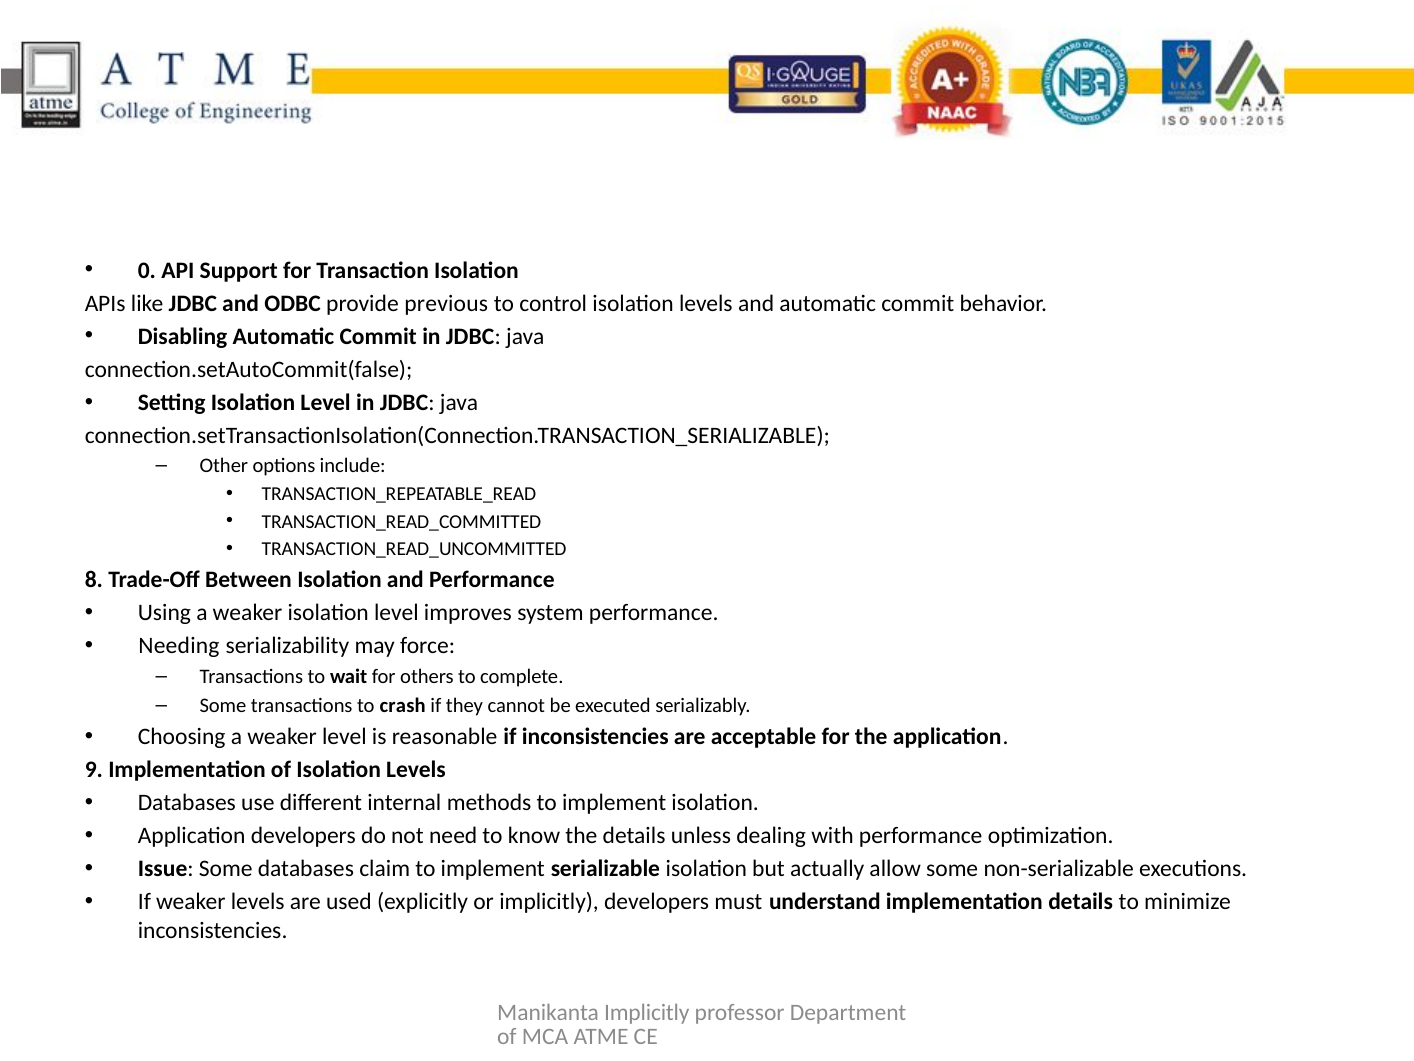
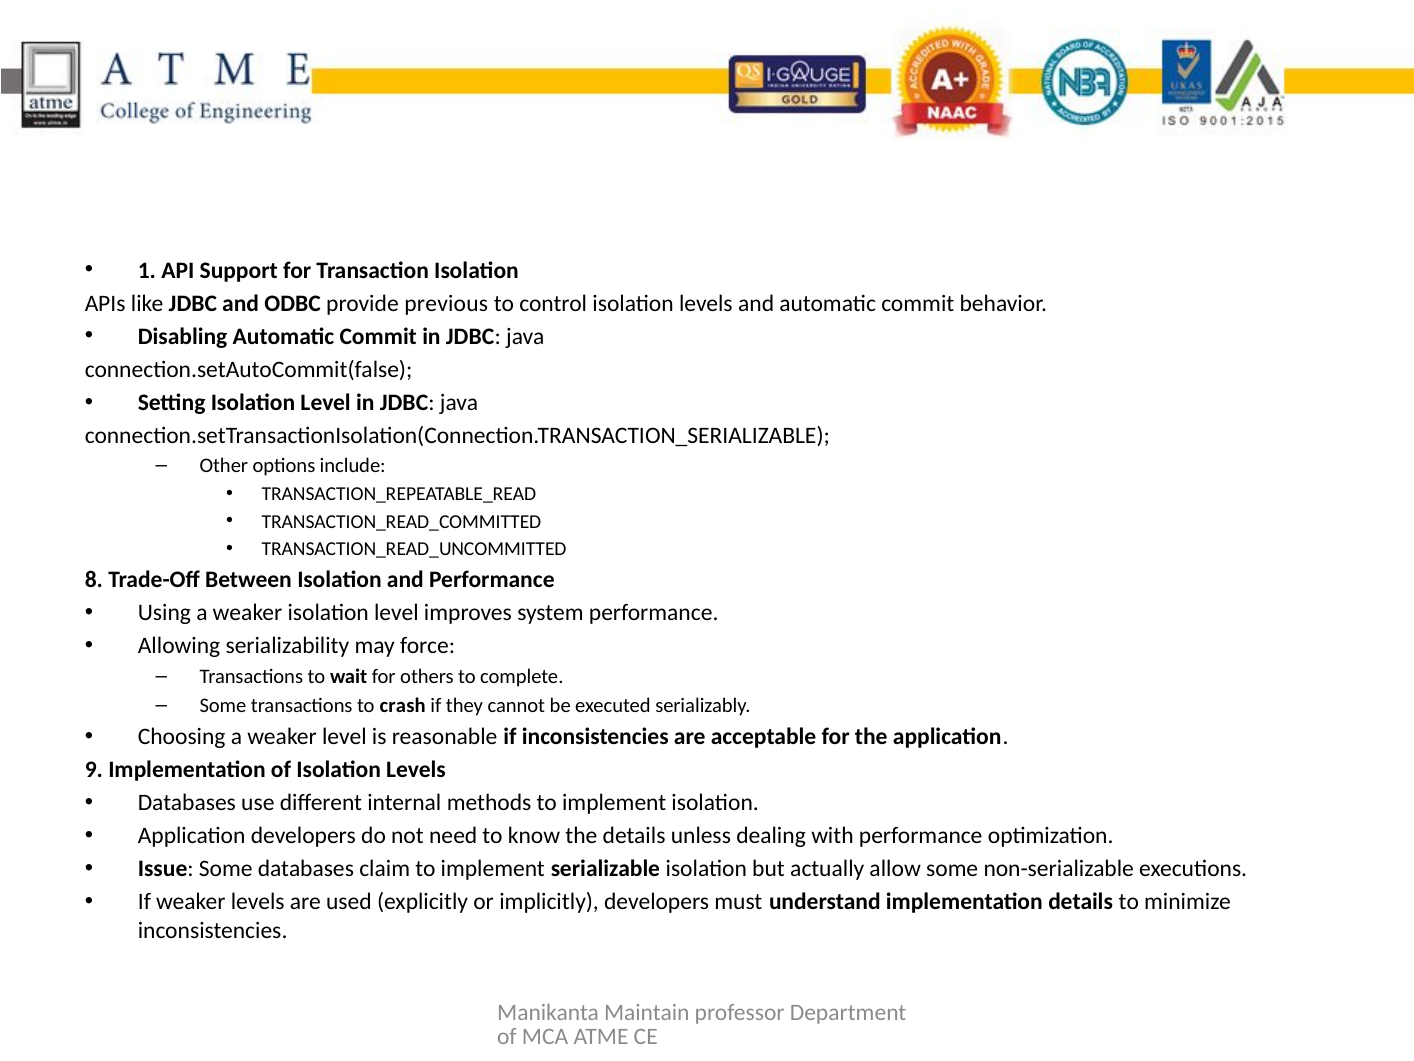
0: 0 -> 1
Needing: Needing -> Allowing
Manikanta Implicitly: Implicitly -> Maintain
